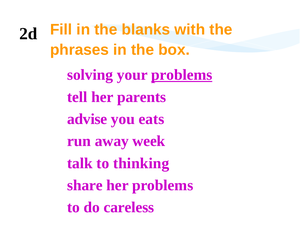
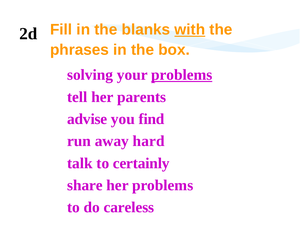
with underline: none -> present
eats: eats -> find
week: week -> hard
thinking: thinking -> certainly
